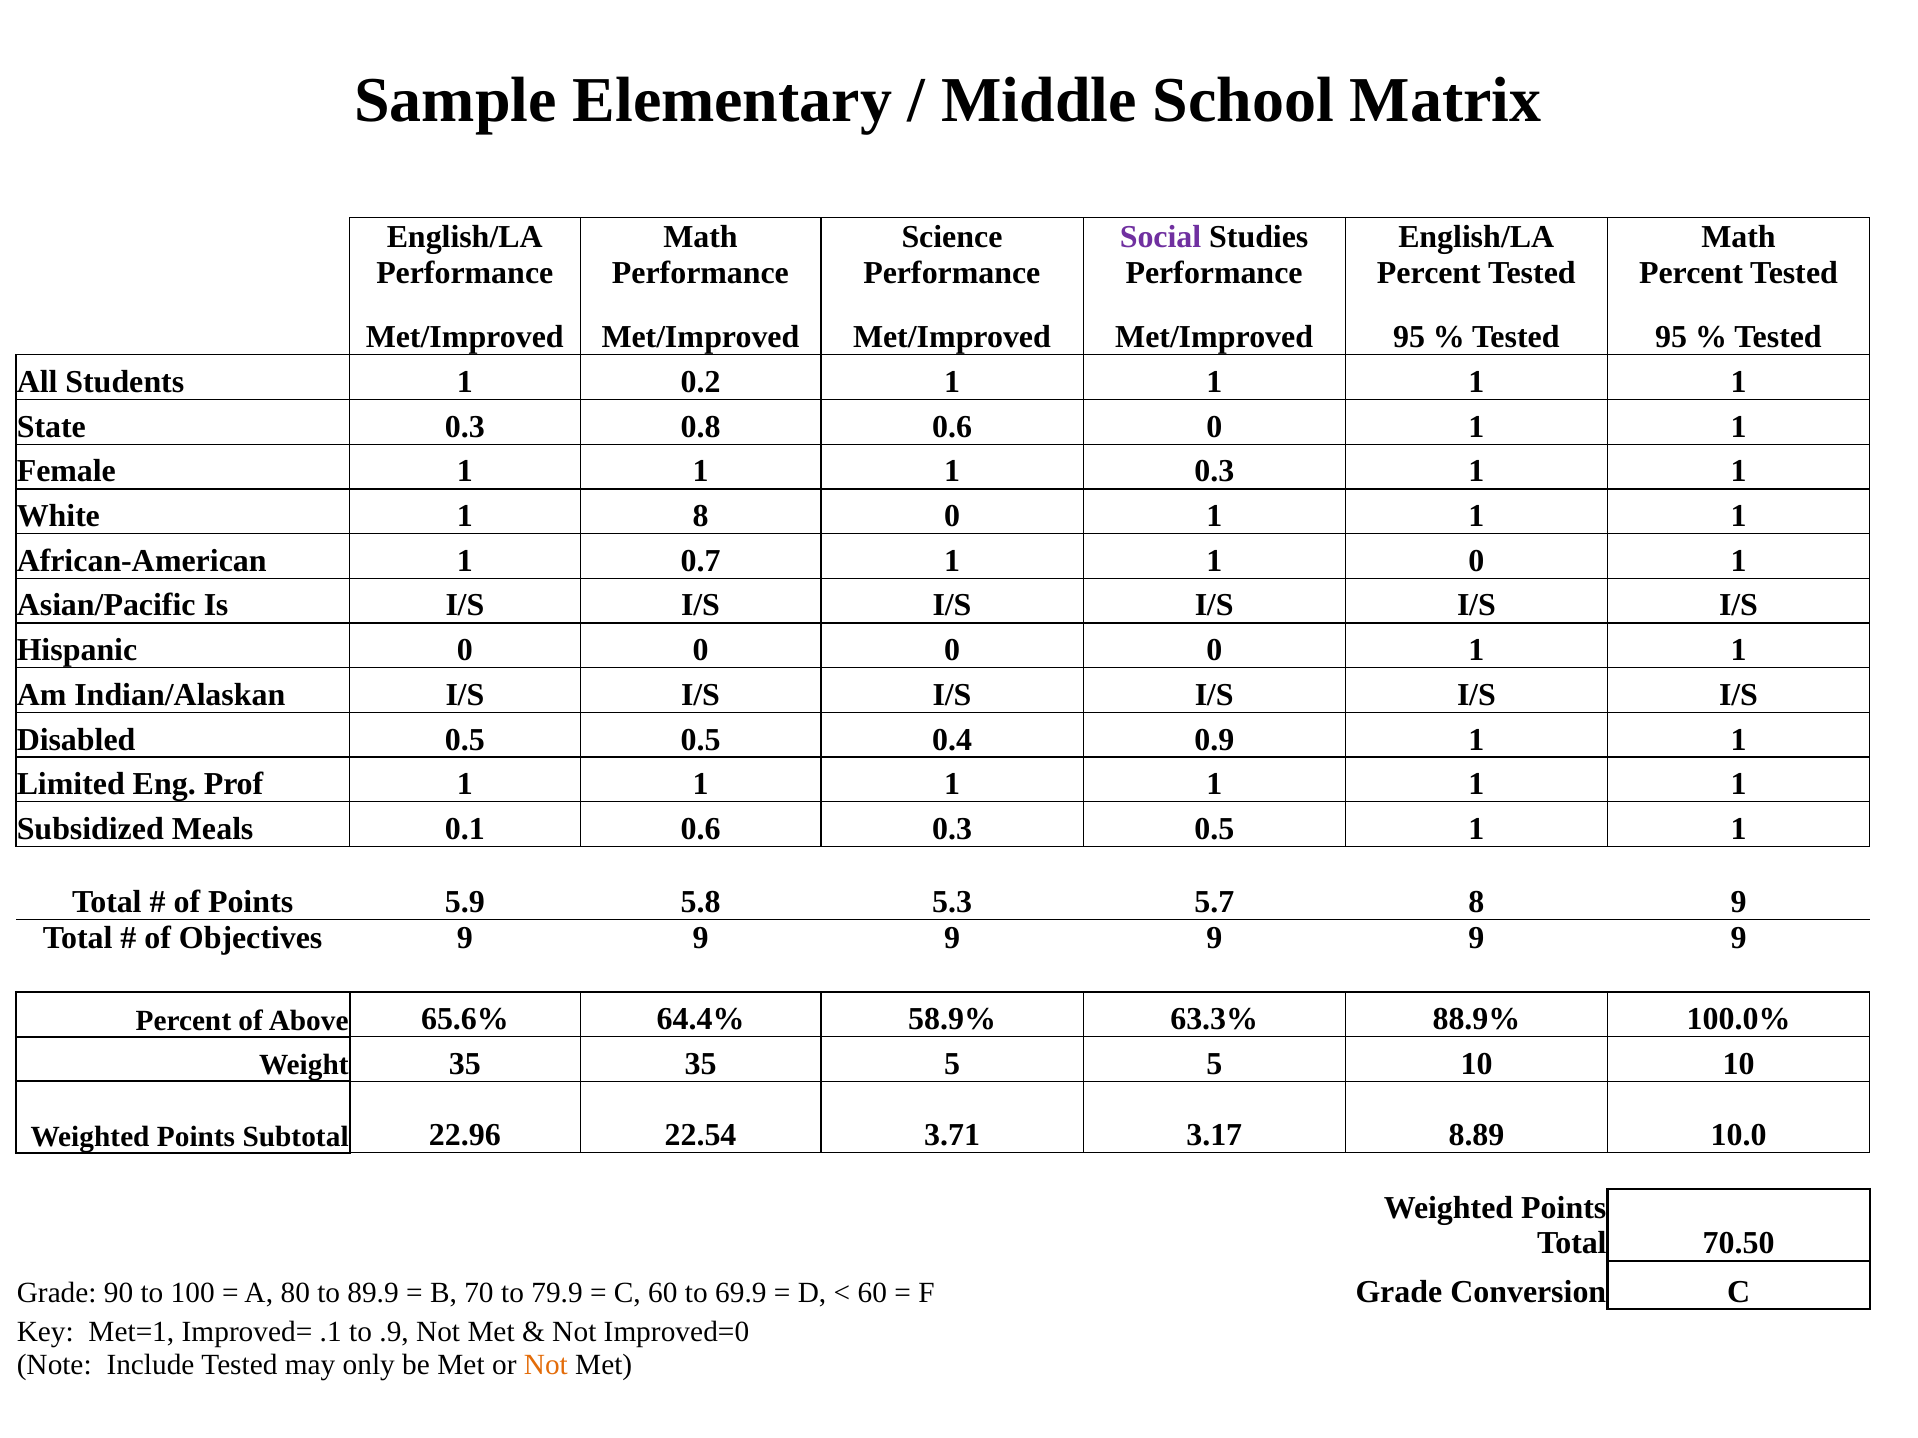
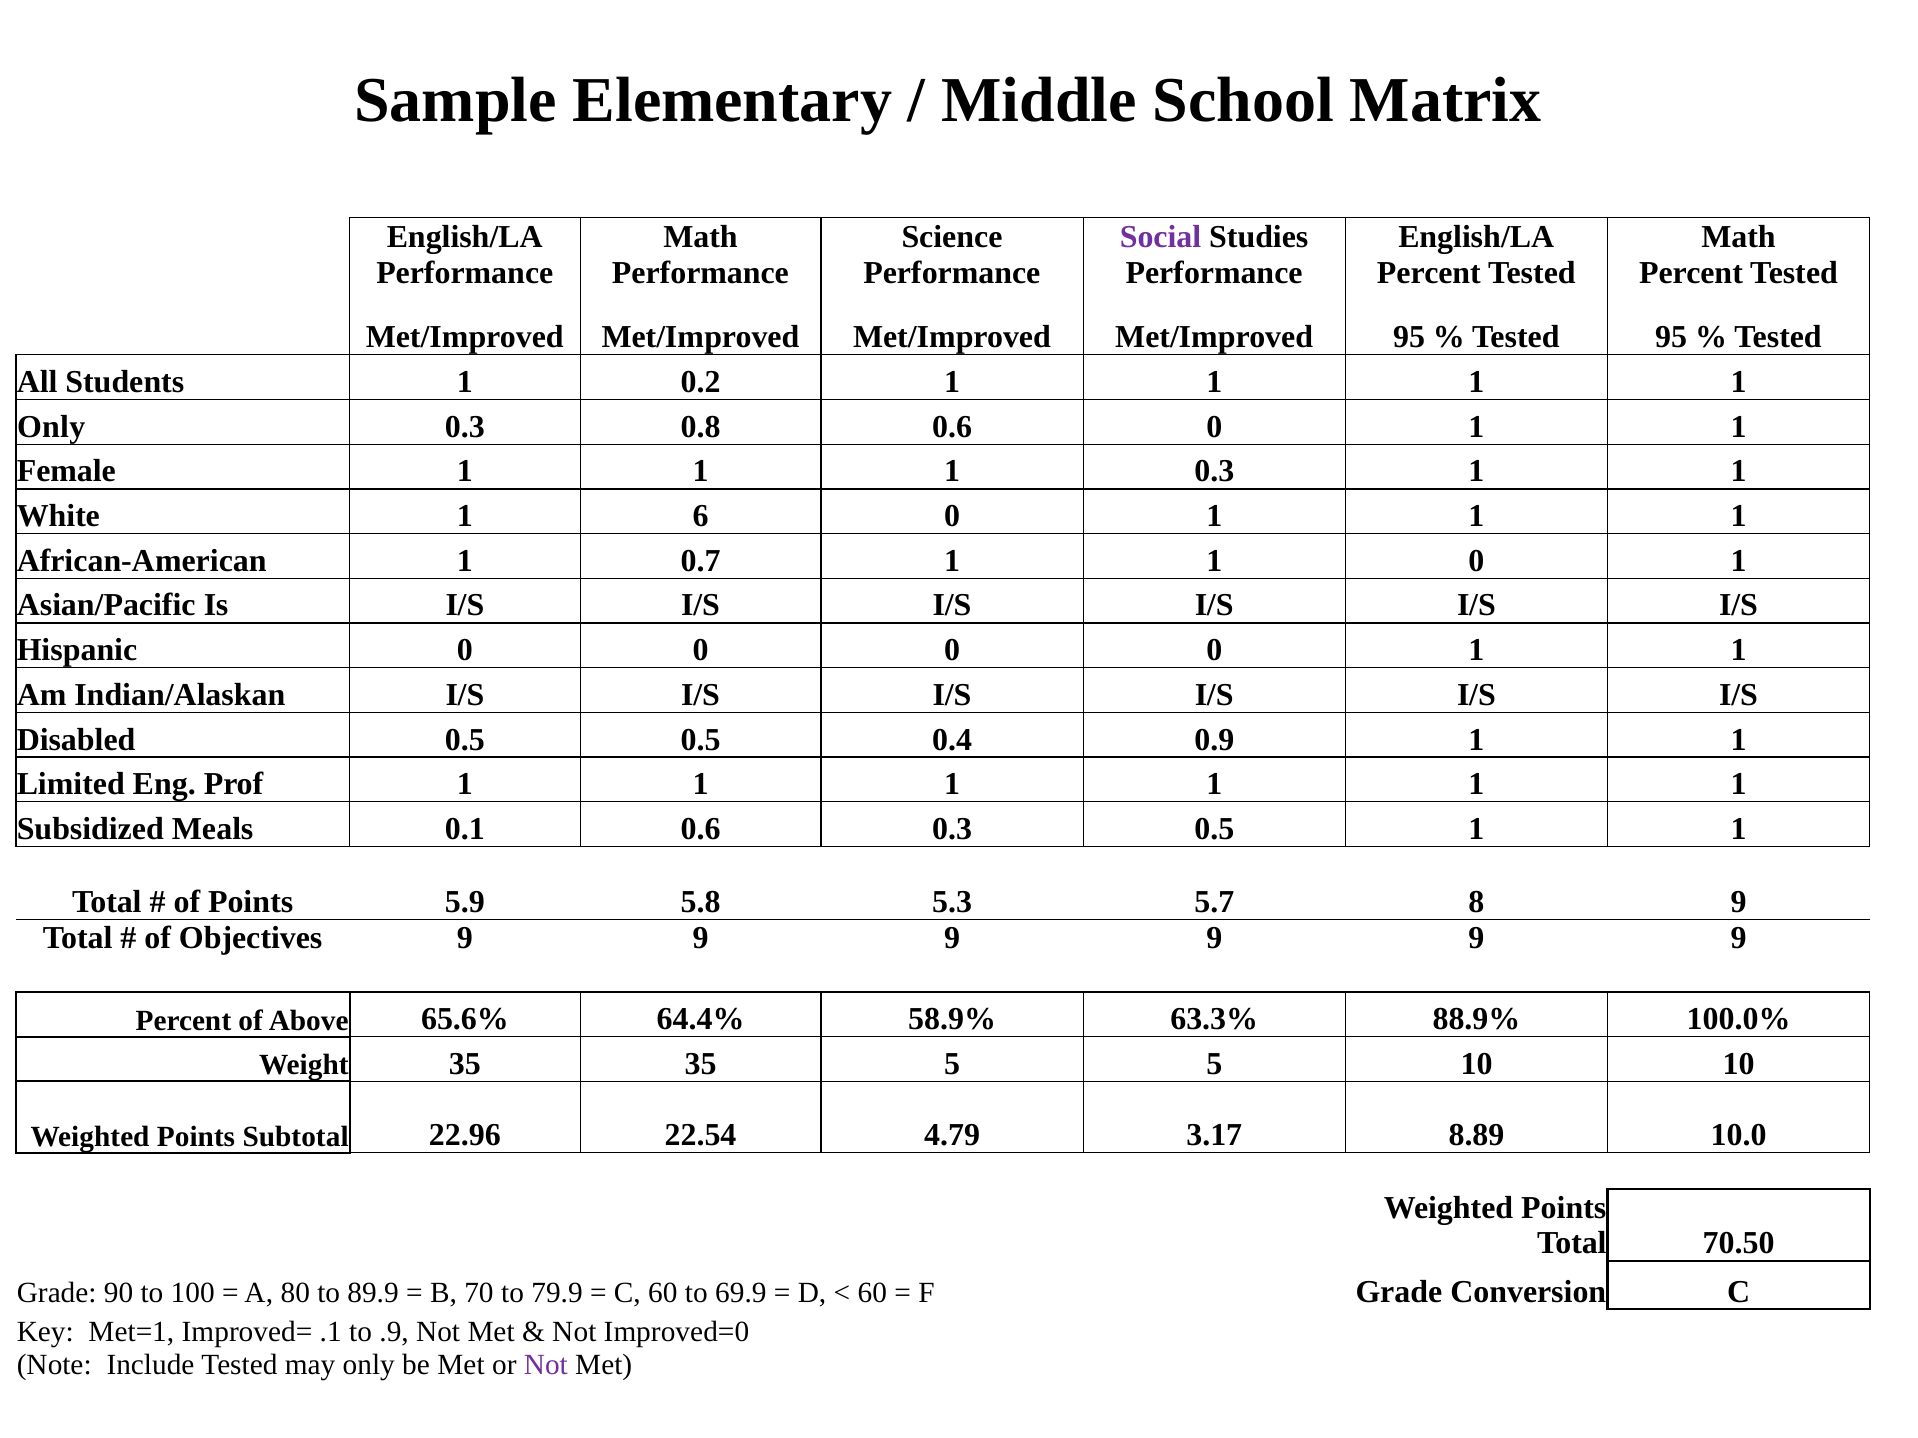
State at (51, 427): State -> Only
1 8: 8 -> 6
3.71: 3.71 -> 4.79
Not at (546, 1365) colour: orange -> purple
